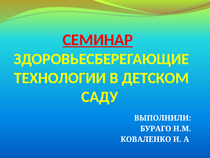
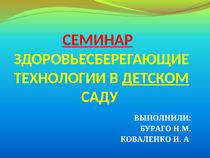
ДЕТСКОМ underline: none -> present
